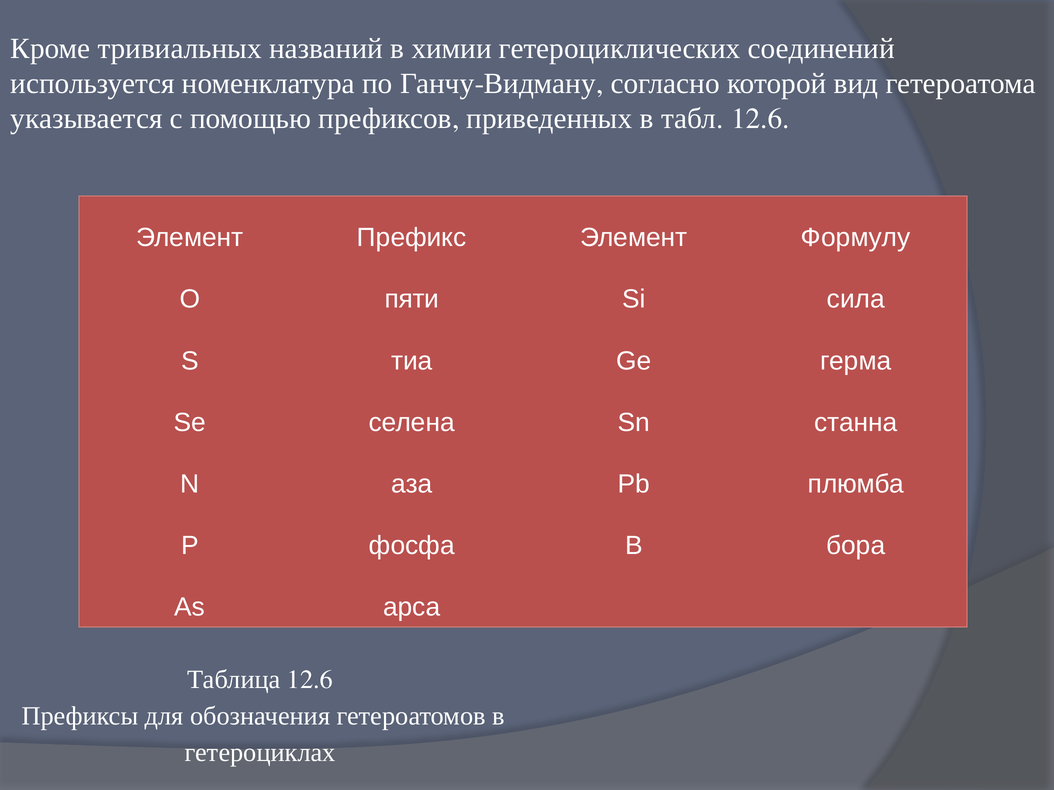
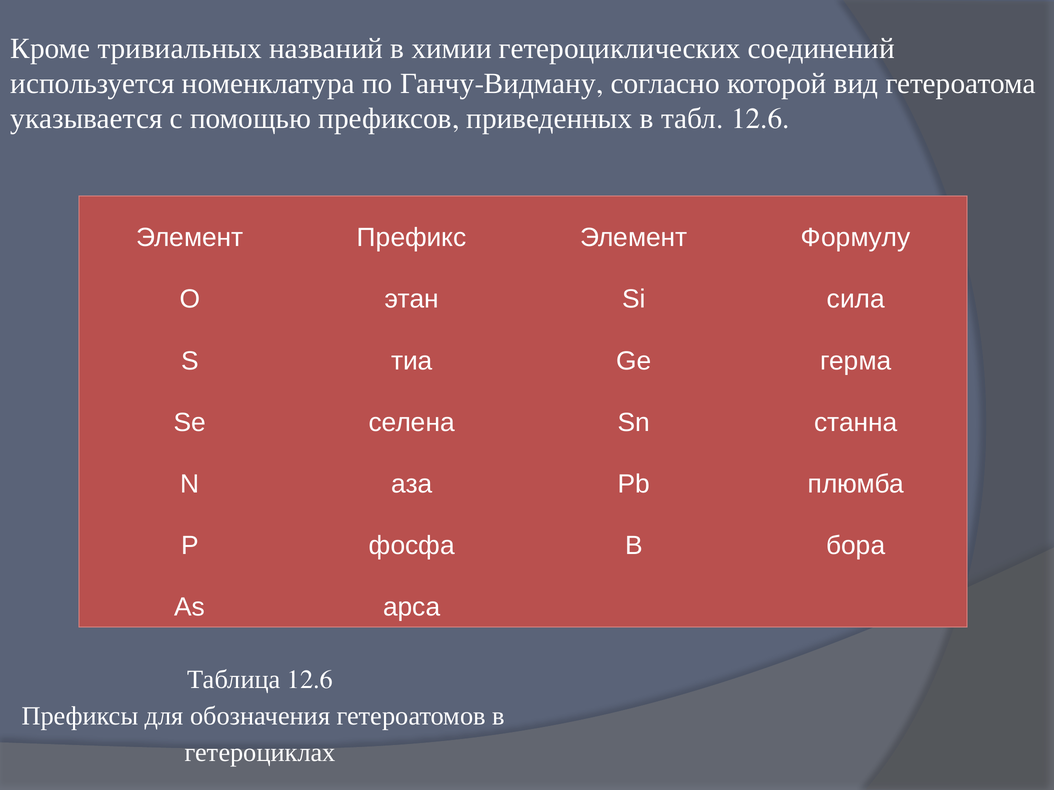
пяти: пяти -> этан
